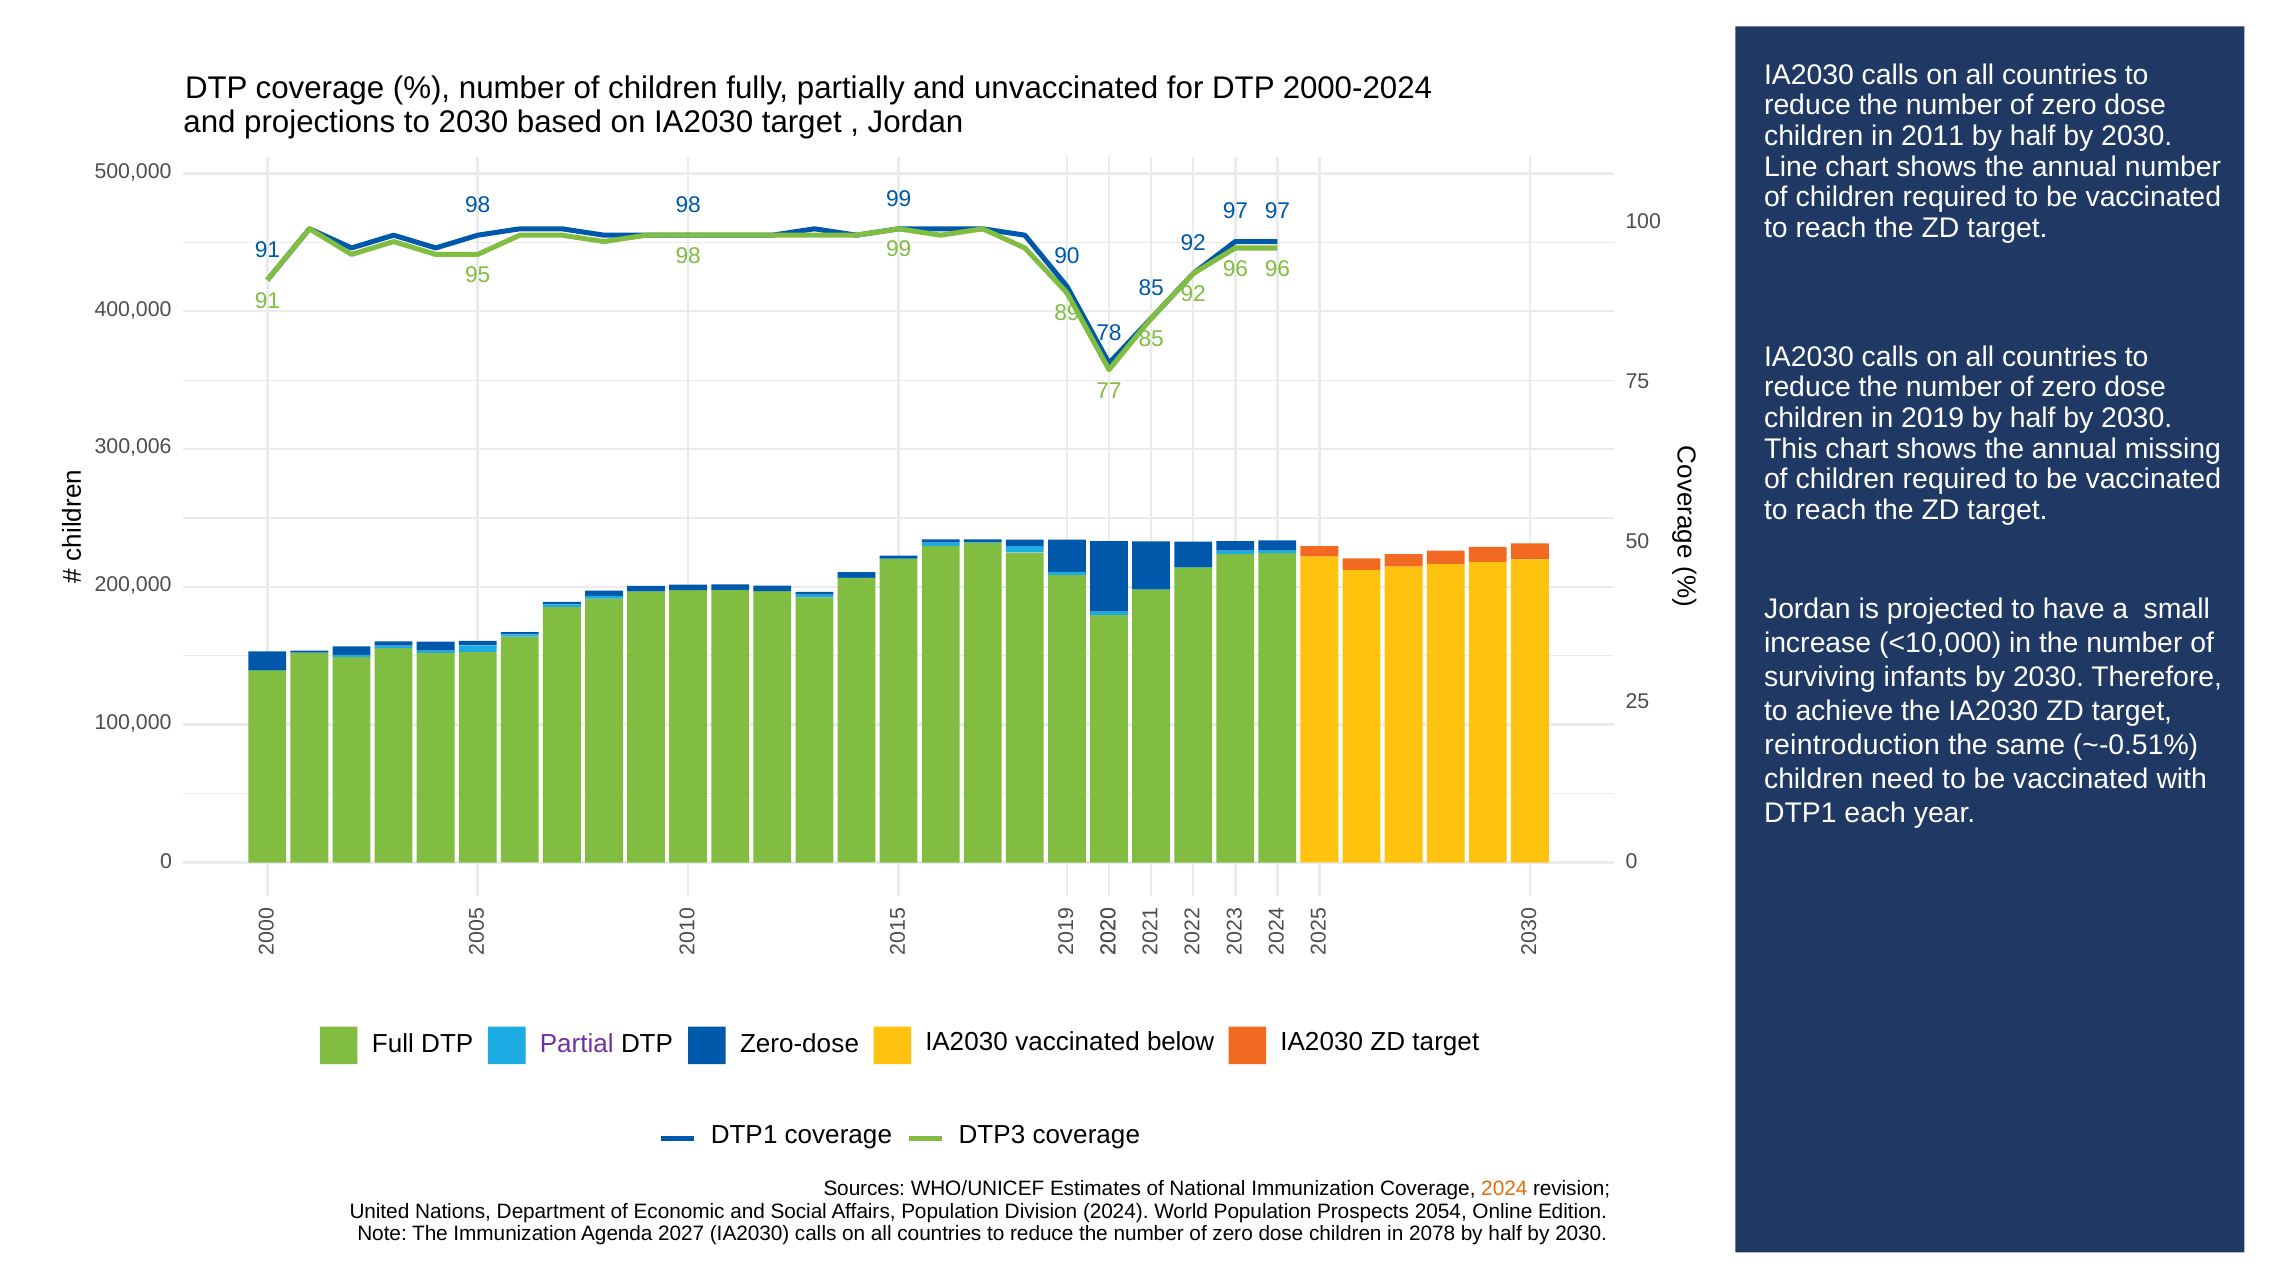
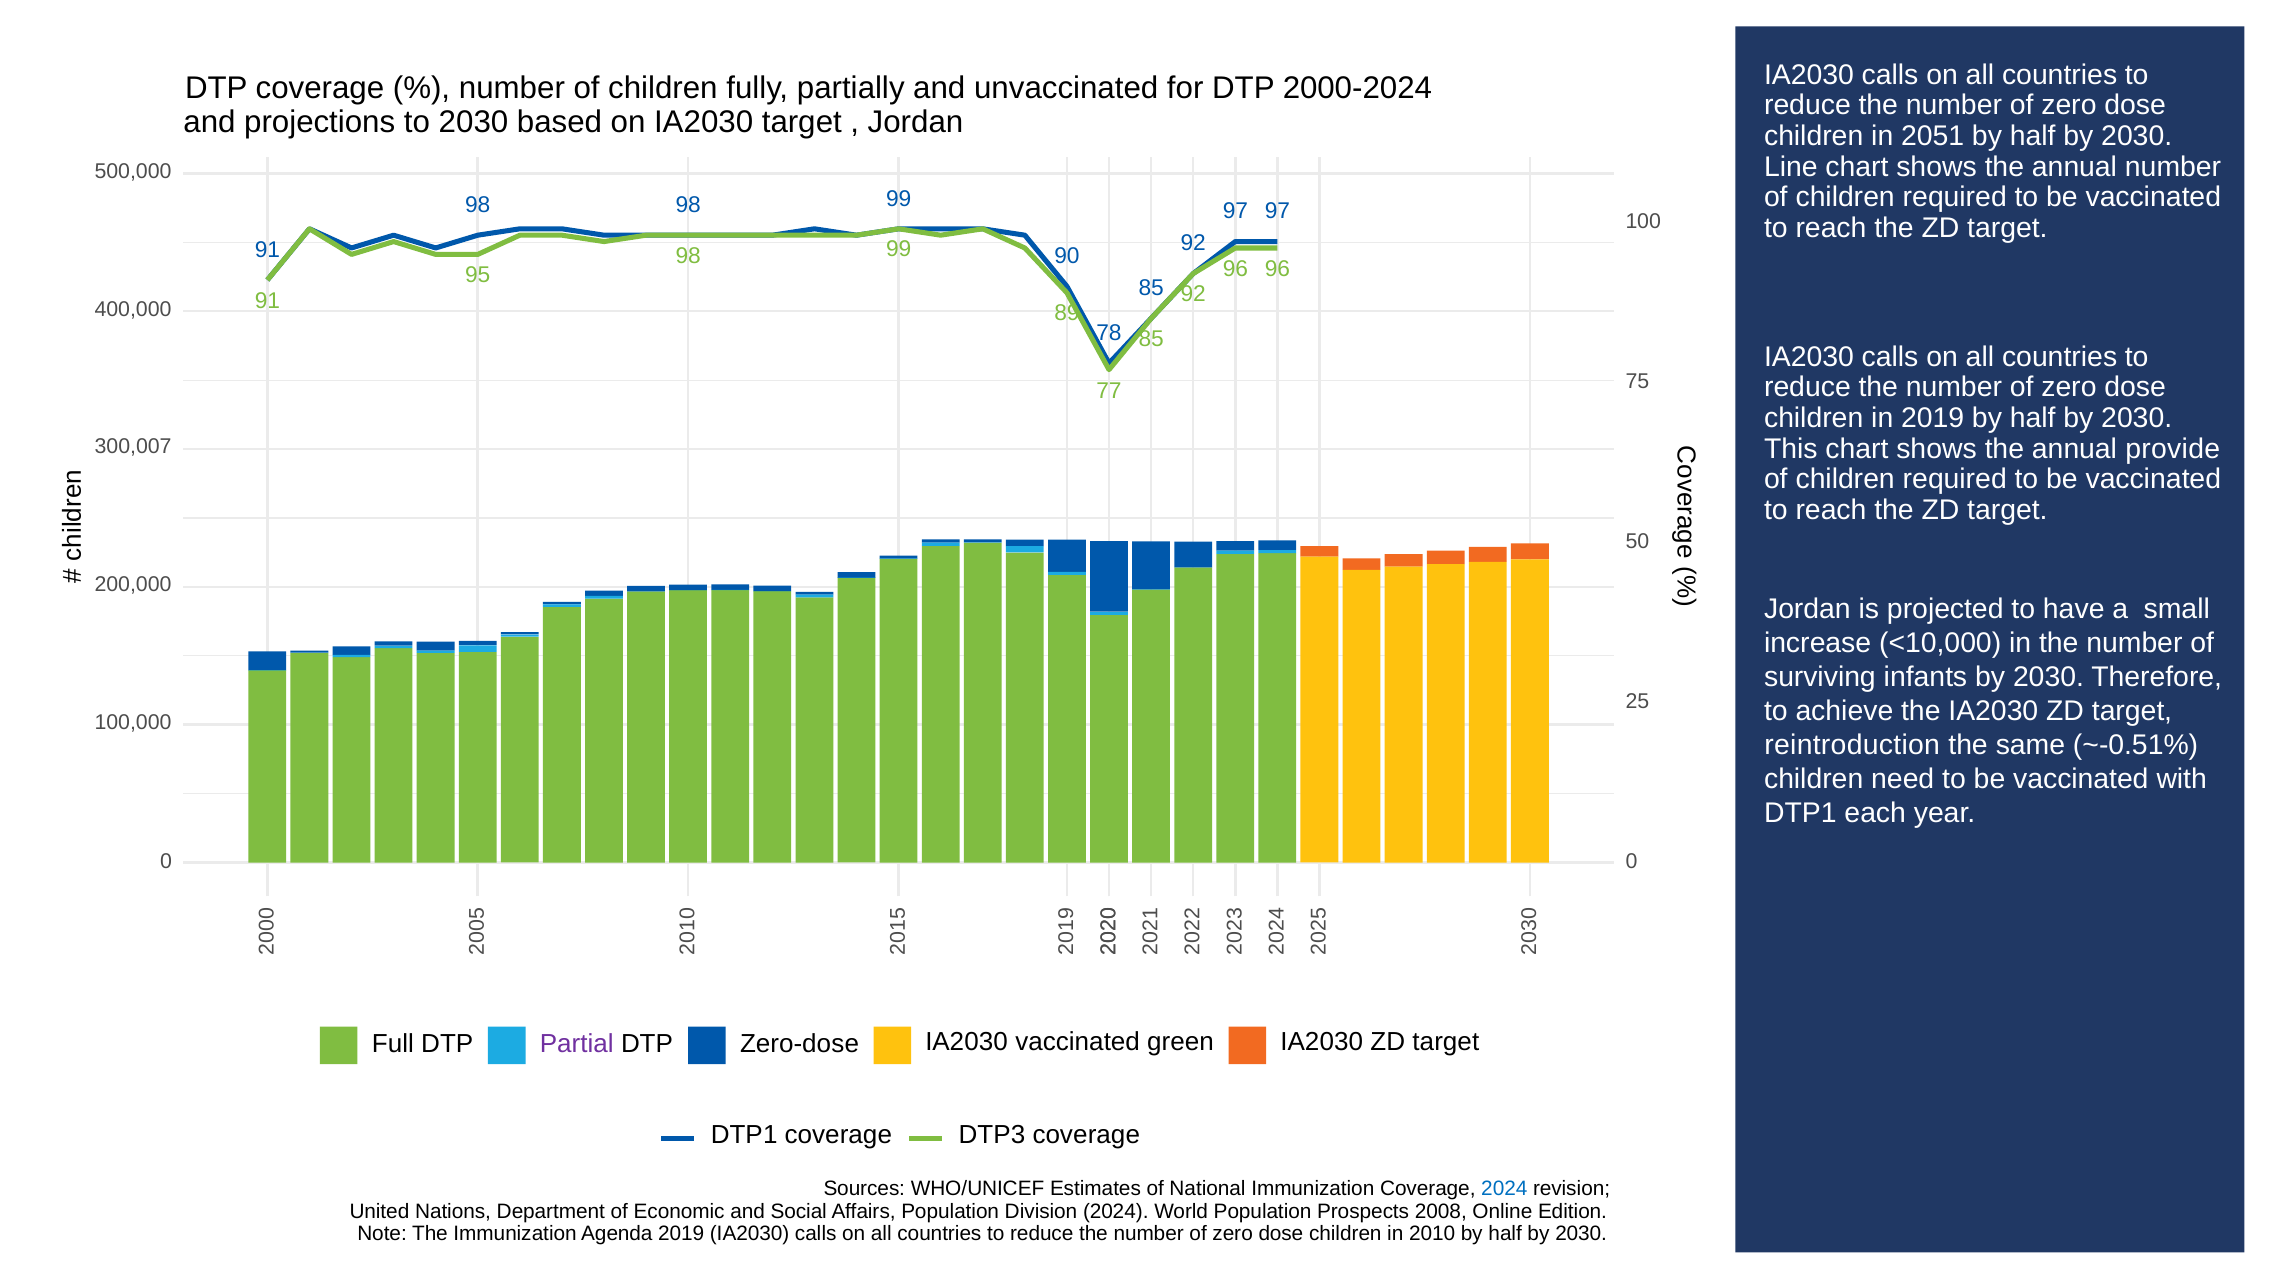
2011: 2011 -> 2051
missing: missing -> provide
300,006: 300,006 -> 300,007
below: below -> green
2024 at (1504, 1189) colour: orange -> blue
2054: 2054 -> 2008
Agenda 2027: 2027 -> 2019
2078: 2078 -> 2010
